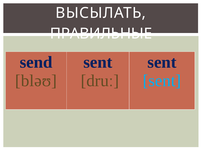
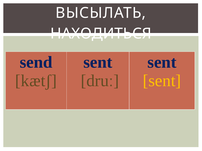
ПРАВИЛЬНЫЕ: ПРАВИЛЬНЫЕ -> НАХОДИТЬСЯ
bləʊ: bləʊ -> kætʃ
sent at (162, 81) colour: light blue -> yellow
